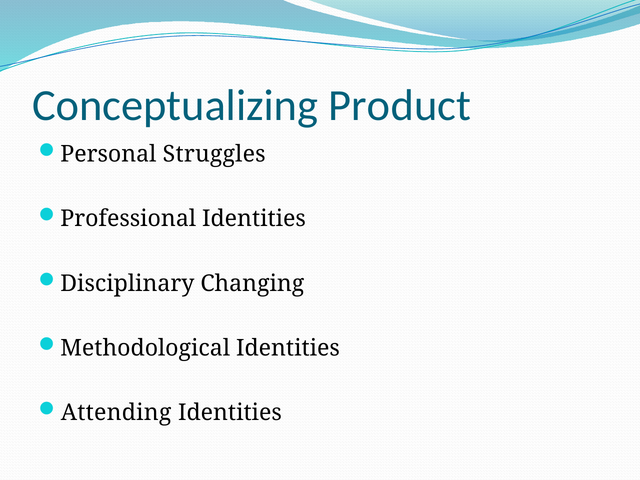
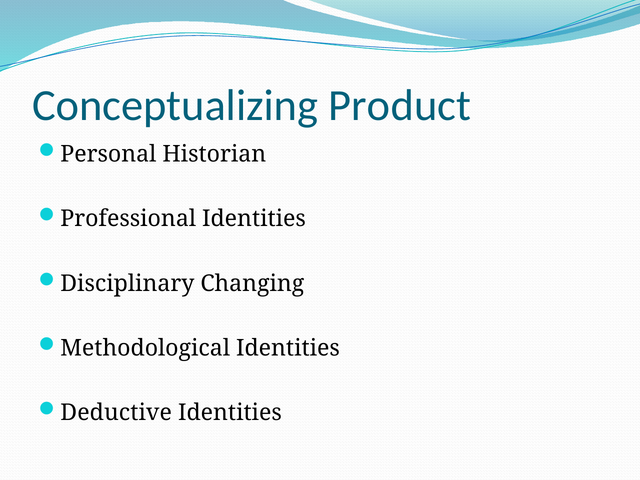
Struggles: Struggles -> Historian
Attending: Attending -> Deductive
